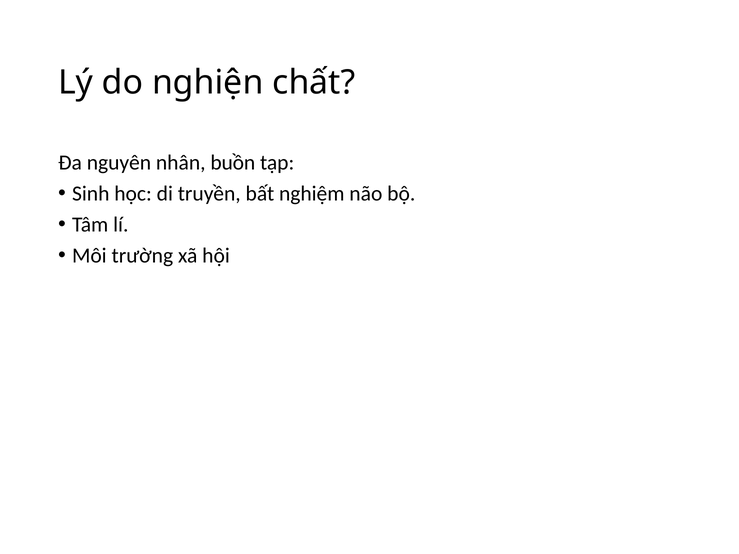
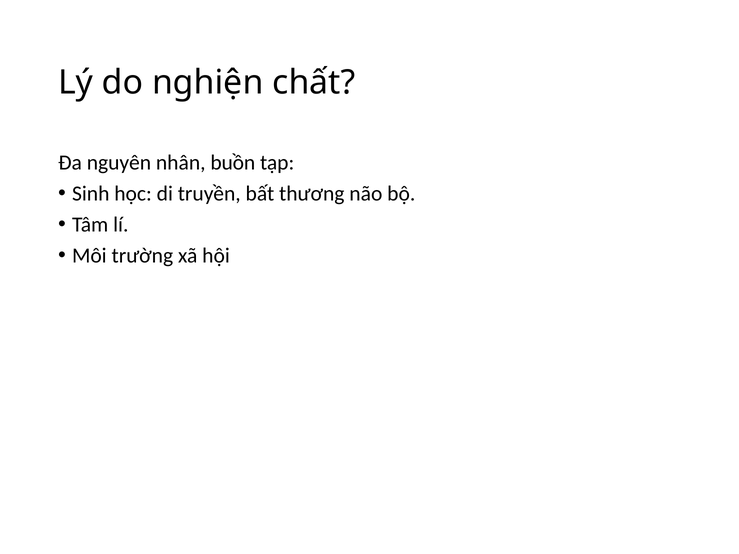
nghiệm: nghiệm -> thương
